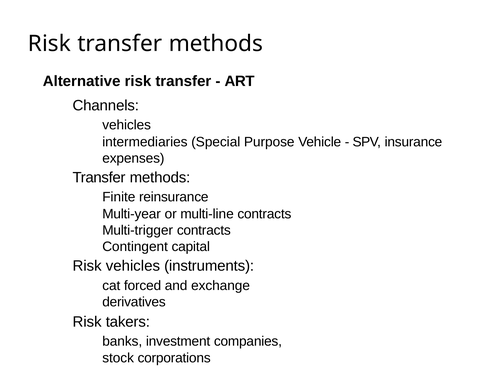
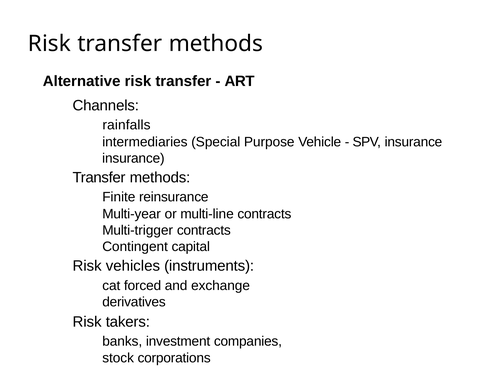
vehicles at (127, 125): vehicles -> rainfalls
expenses at (133, 158): expenses -> insurance
